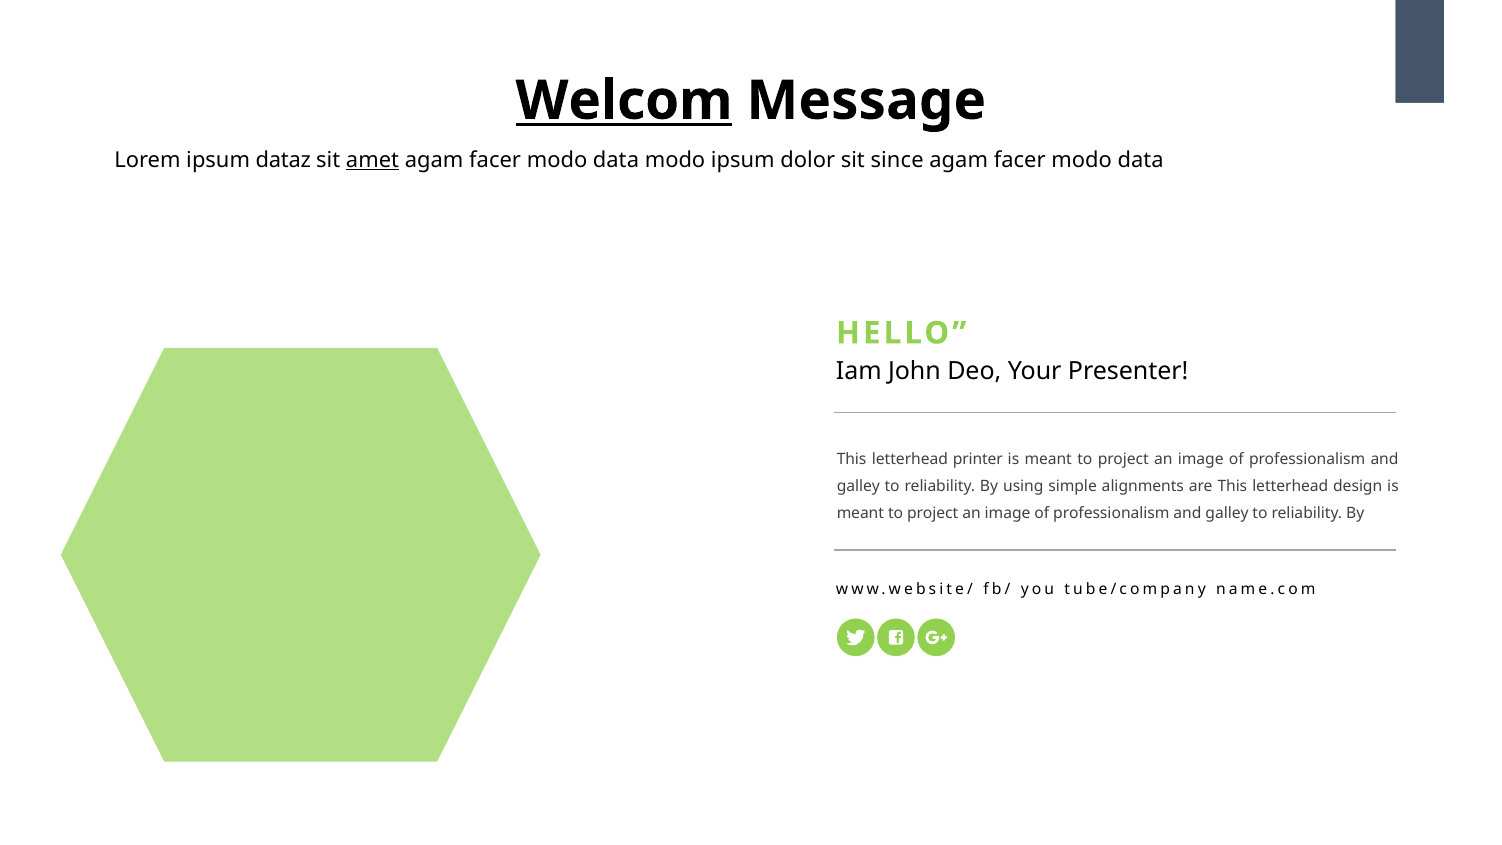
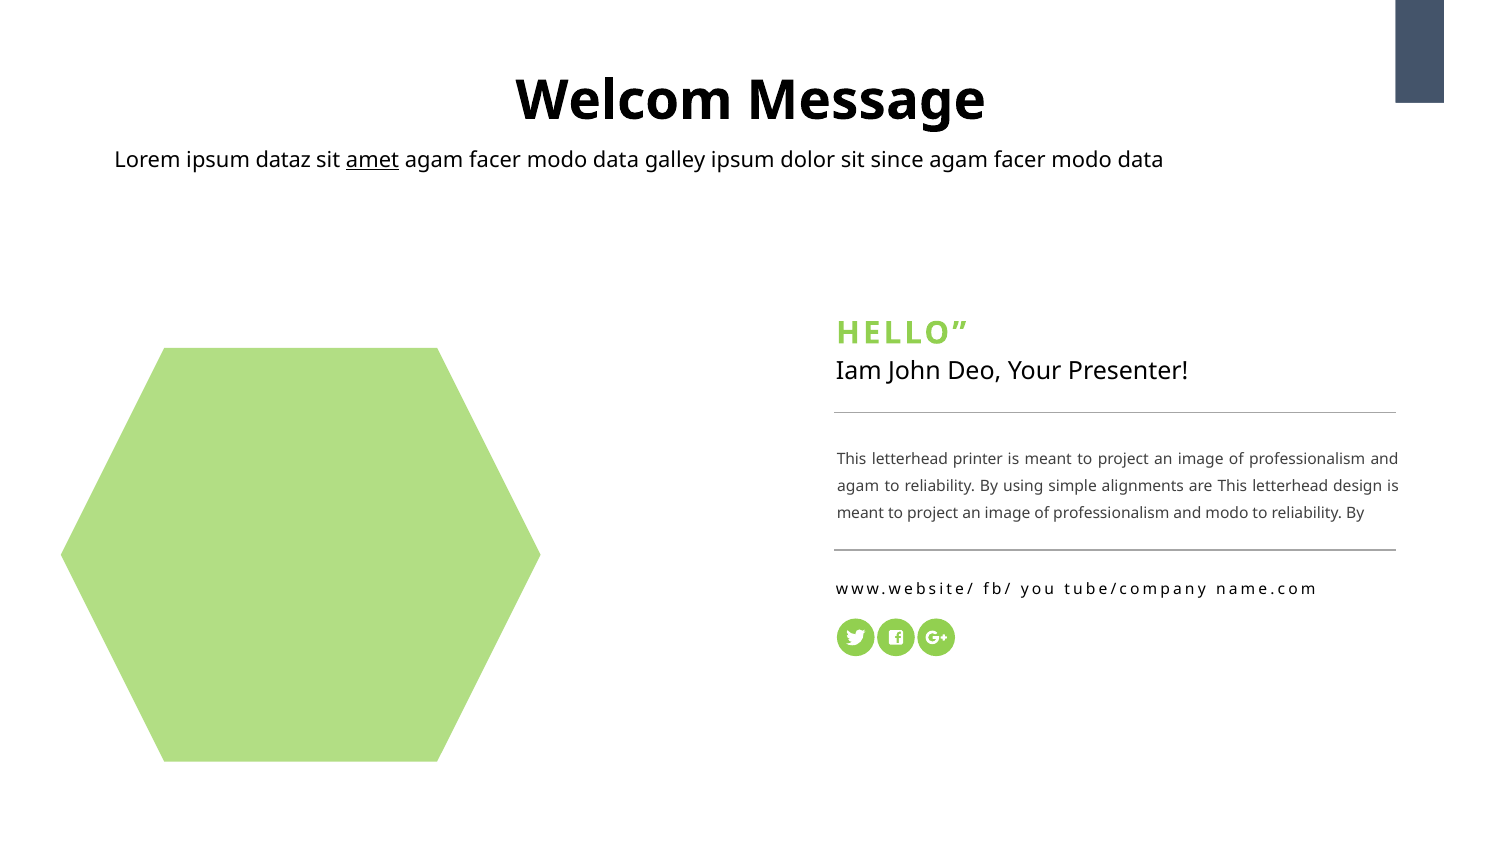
Welcom underline: present -> none
data modo: modo -> galley
galley at (858, 486): galley -> agam
galley at (1227, 513): galley -> modo
